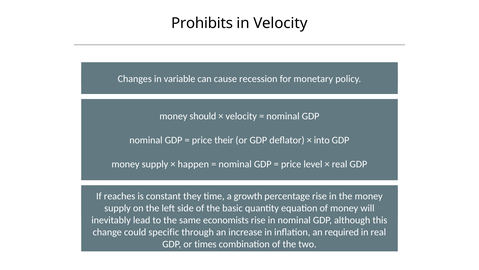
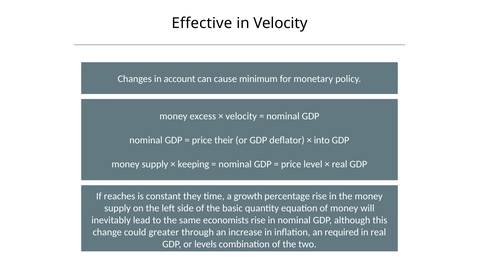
Prohibits: Prohibits -> Effective
variable: variable -> account
recession: recession -> minimum
should: should -> excess
happen: happen -> keeping
specific: specific -> greater
times: times -> levels
